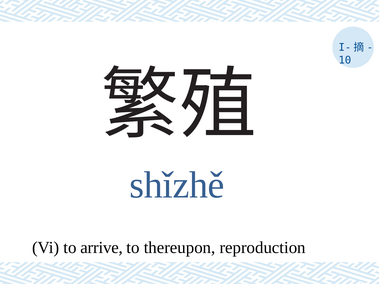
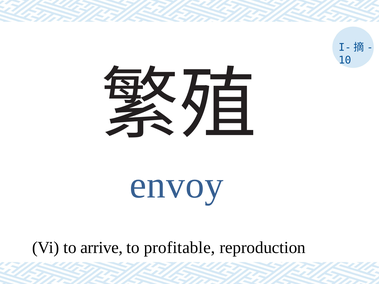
shǐzhě: shǐzhě -> envoy
thereupon: thereupon -> profitable
